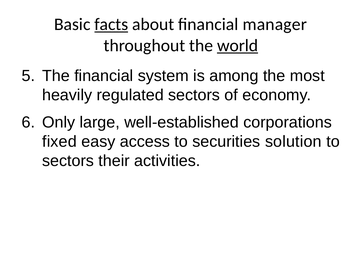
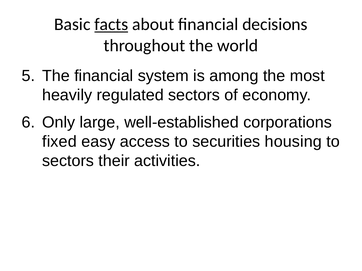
manager: manager -> decisions
world underline: present -> none
solution: solution -> housing
